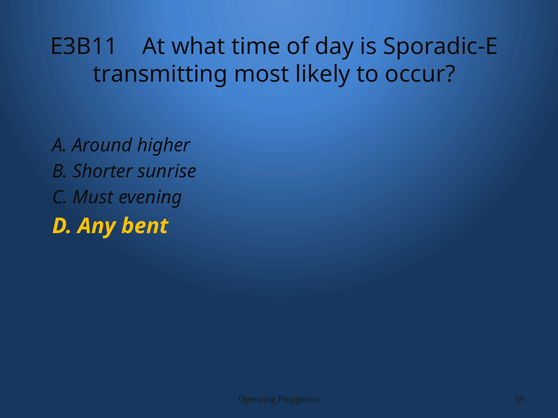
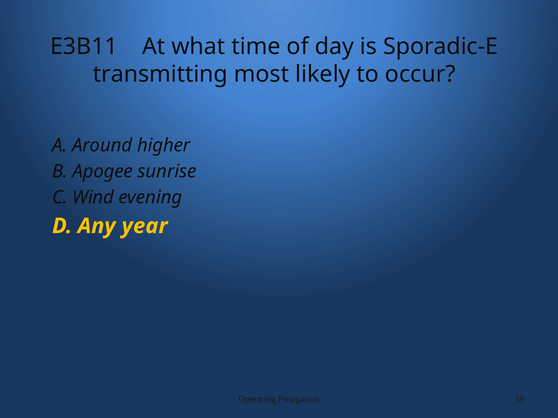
Shorter: Shorter -> Apogee
Must: Must -> Wind
bent: bent -> year
